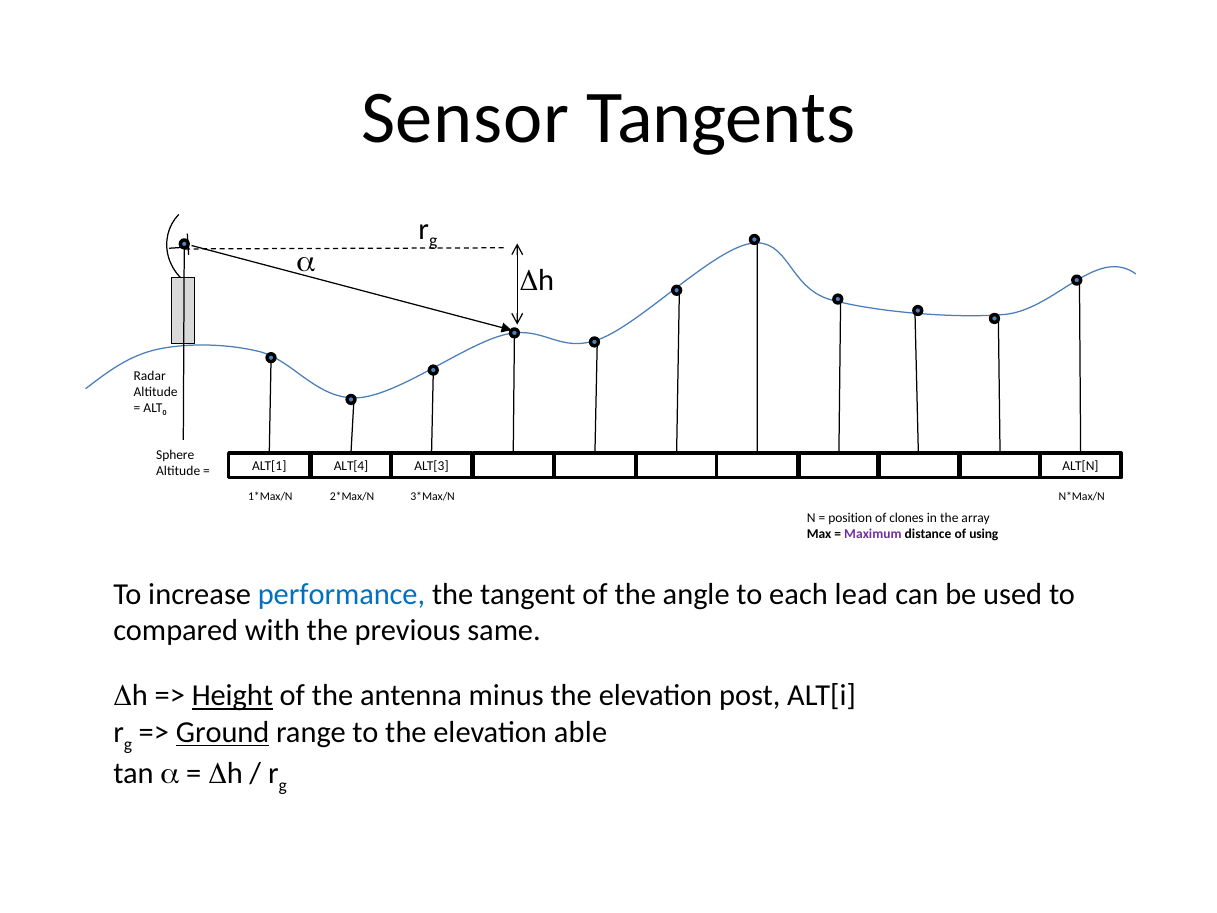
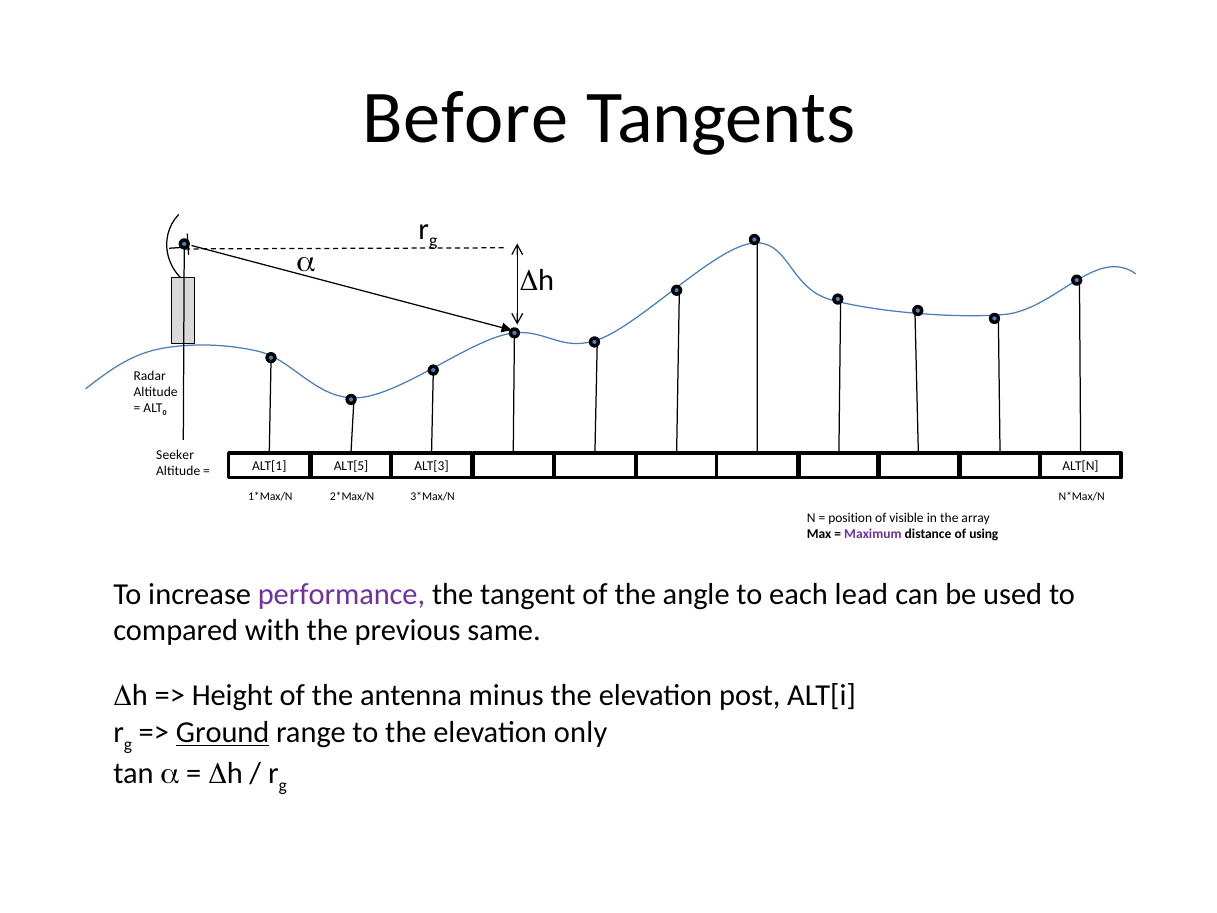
Sensor: Sensor -> Before
Sphere: Sphere -> Seeker
ALT[4: ALT[4 -> ALT[5
clones: clones -> visible
performance colour: blue -> purple
Height underline: present -> none
able: able -> only
